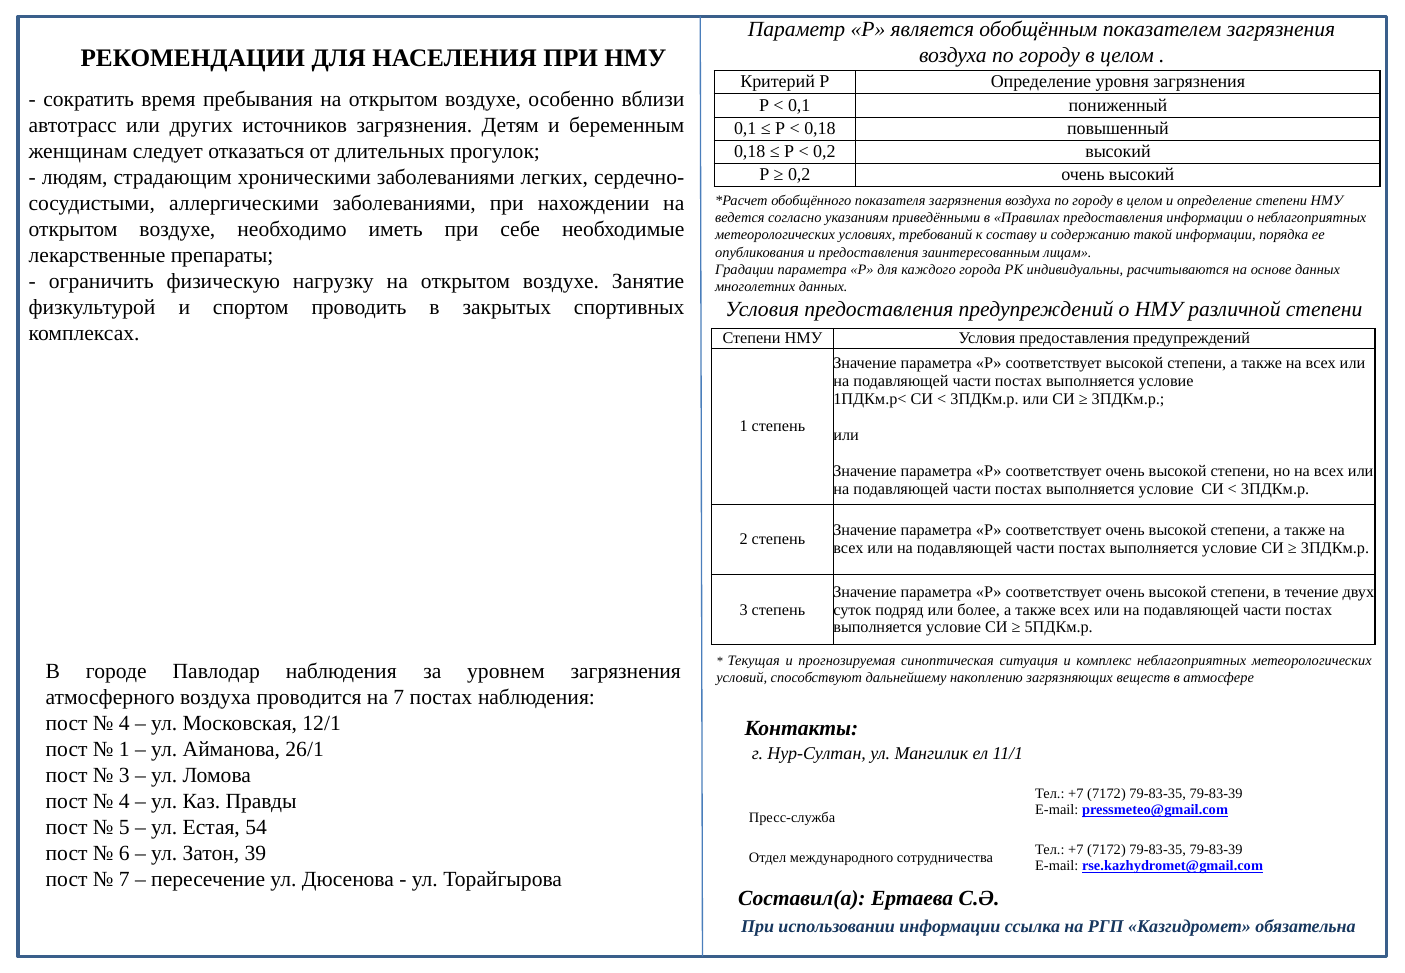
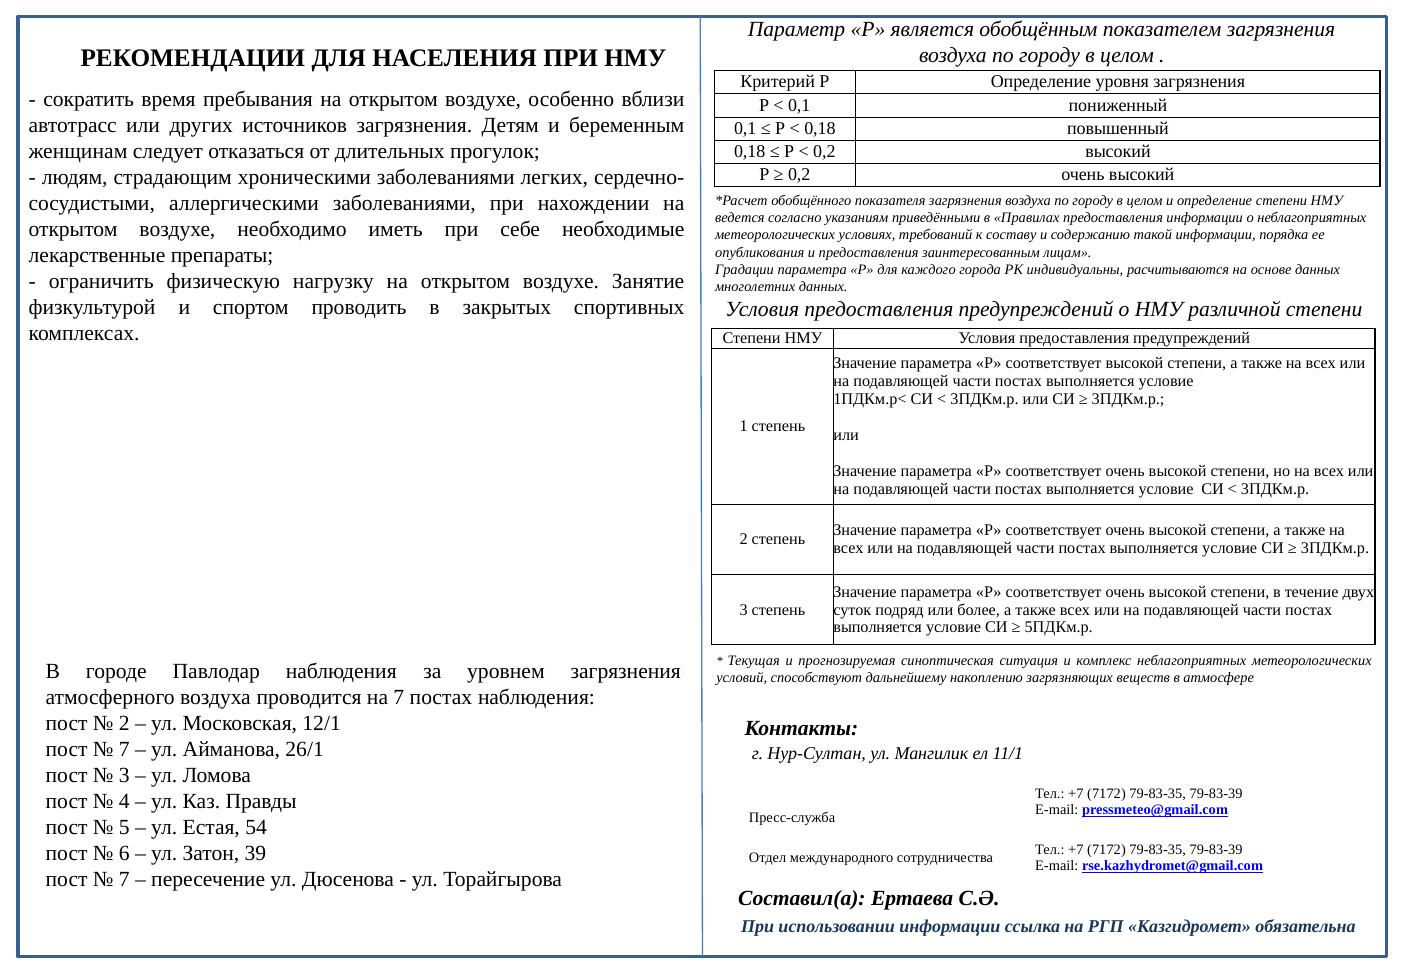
4 at (124, 723): 4 -> 2
1 at (124, 749): 1 -> 7
